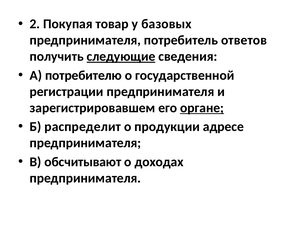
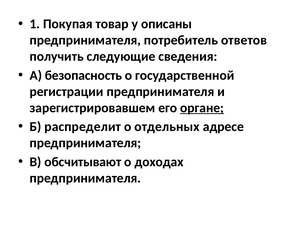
2: 2 -> 1
базовых: базовых -> описаны
следующие underline: present -> none
потребителю: потребителю -> безопасность
продукции: продукции -> отдельных
